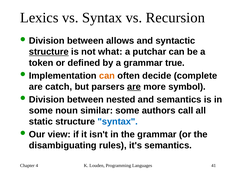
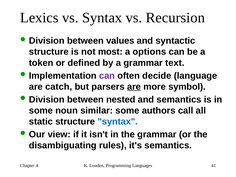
allows: allows -> values
structure at (49, 52) underline: present -> none
what: what -> most
putchar: putchar -> options
true: true -> text
can at (107, 76) colour: orange -> purple
complete: complete -> language
